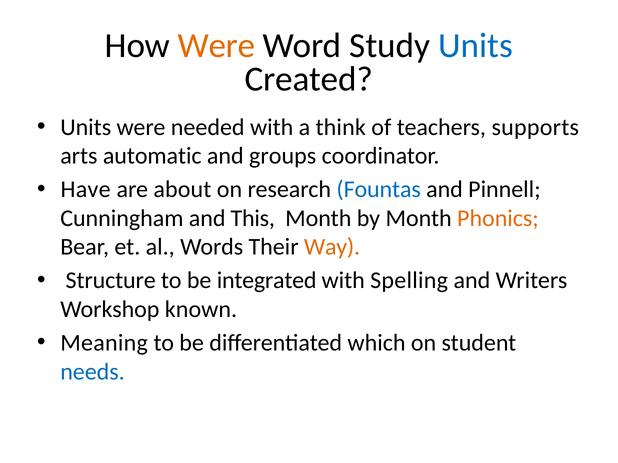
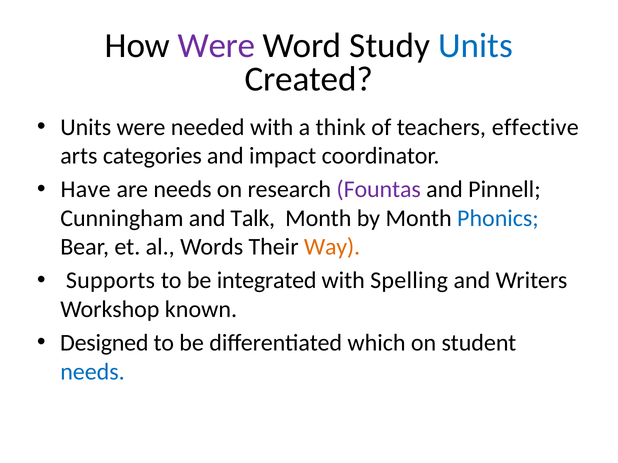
Were at (217, 46) colour: orange -> purple
supports: supports -> effective
automatic: automatic -> categories
groups: groups -> impact
are about: about -> needs
Fountas colour: blue -> purple
This: This -> Talk
Phonics colour: orange -> blue
Structure: Structure -> Supports
Meaning: Meaning -> Designed
